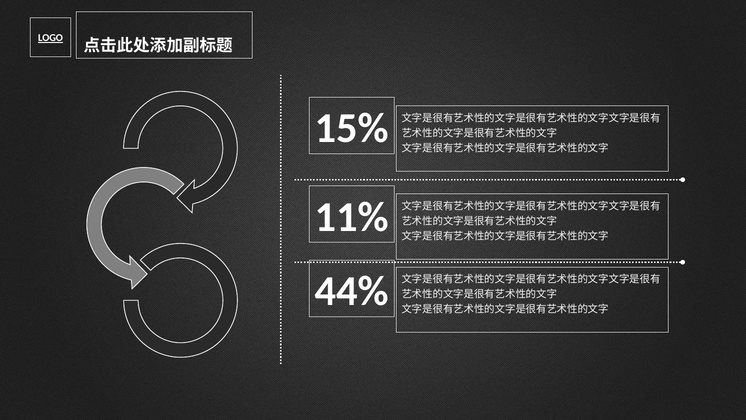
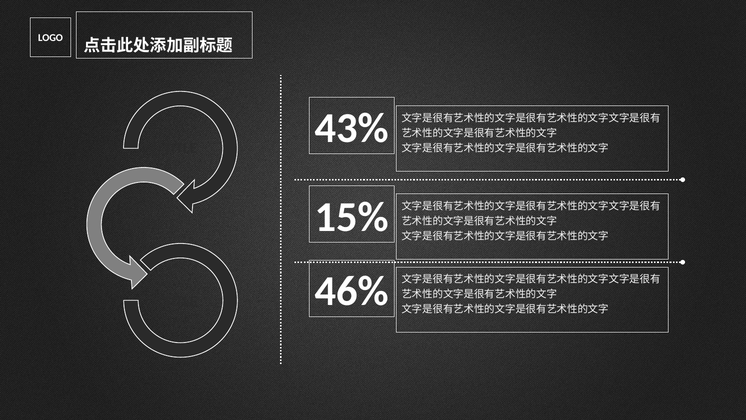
LOGO underline: present -> none
15%: 15% -> 43%
11%: 11% -> 15%
44%: 44% -> 46%
